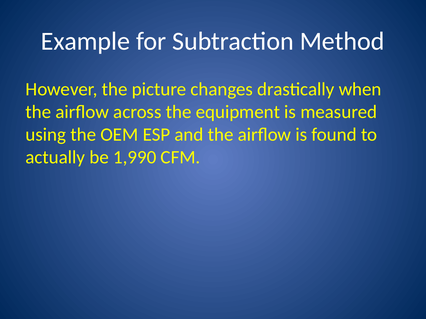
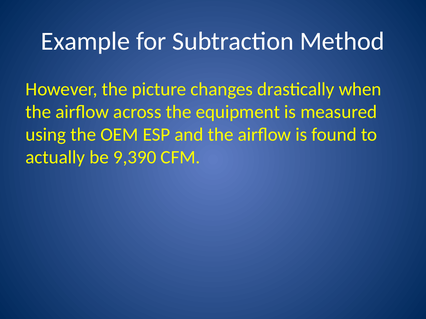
1,990: 1,990 -> 9,390
